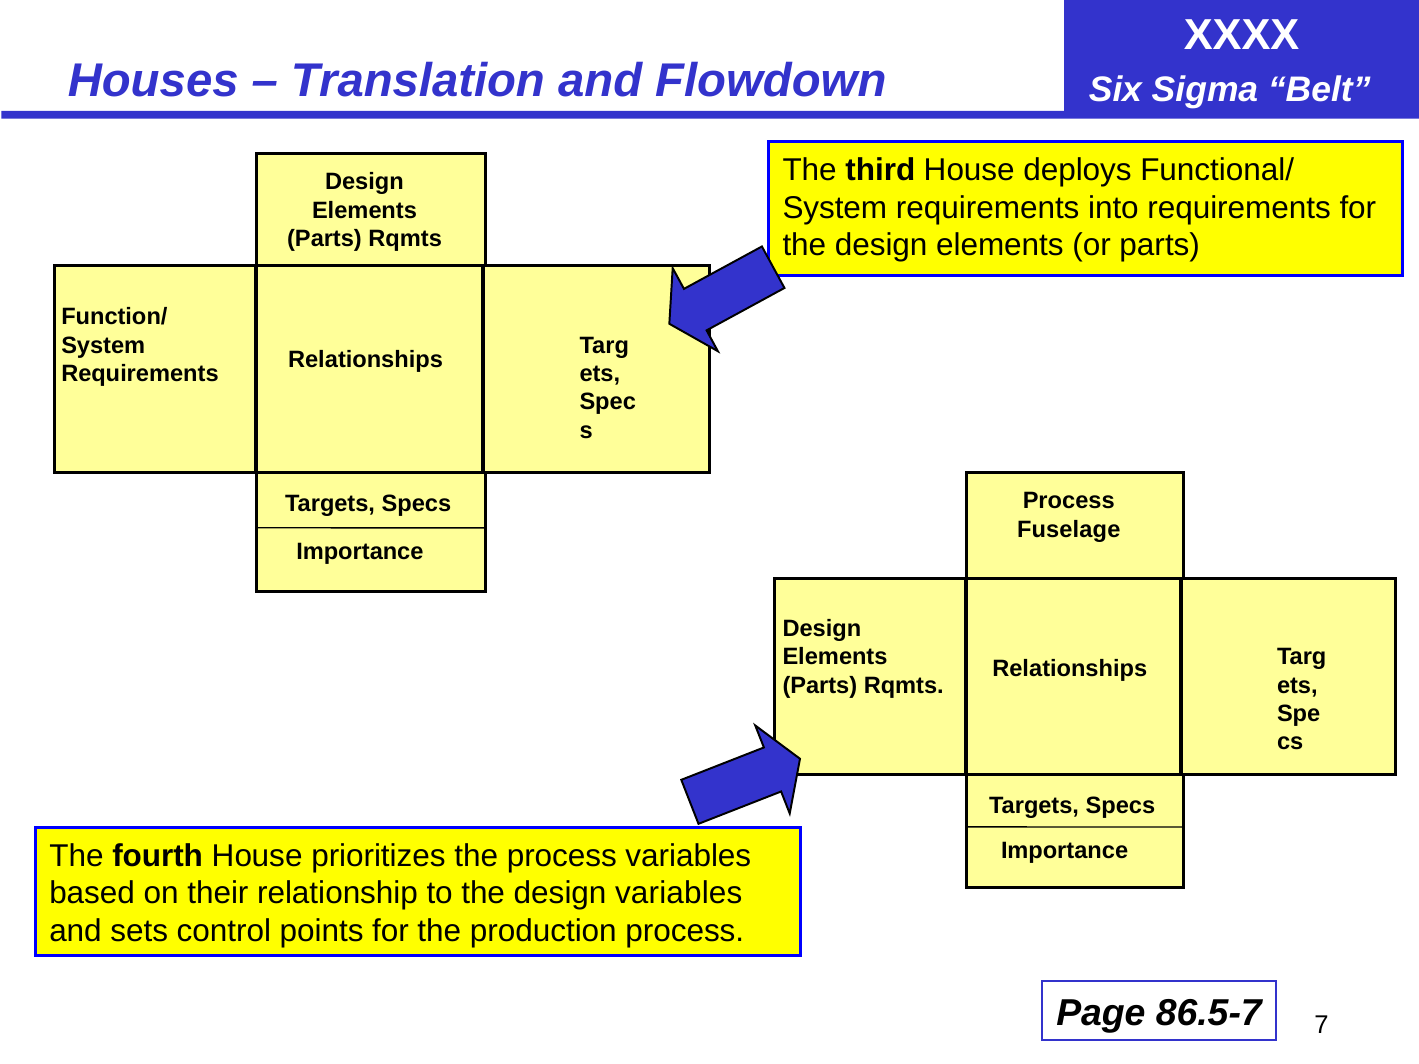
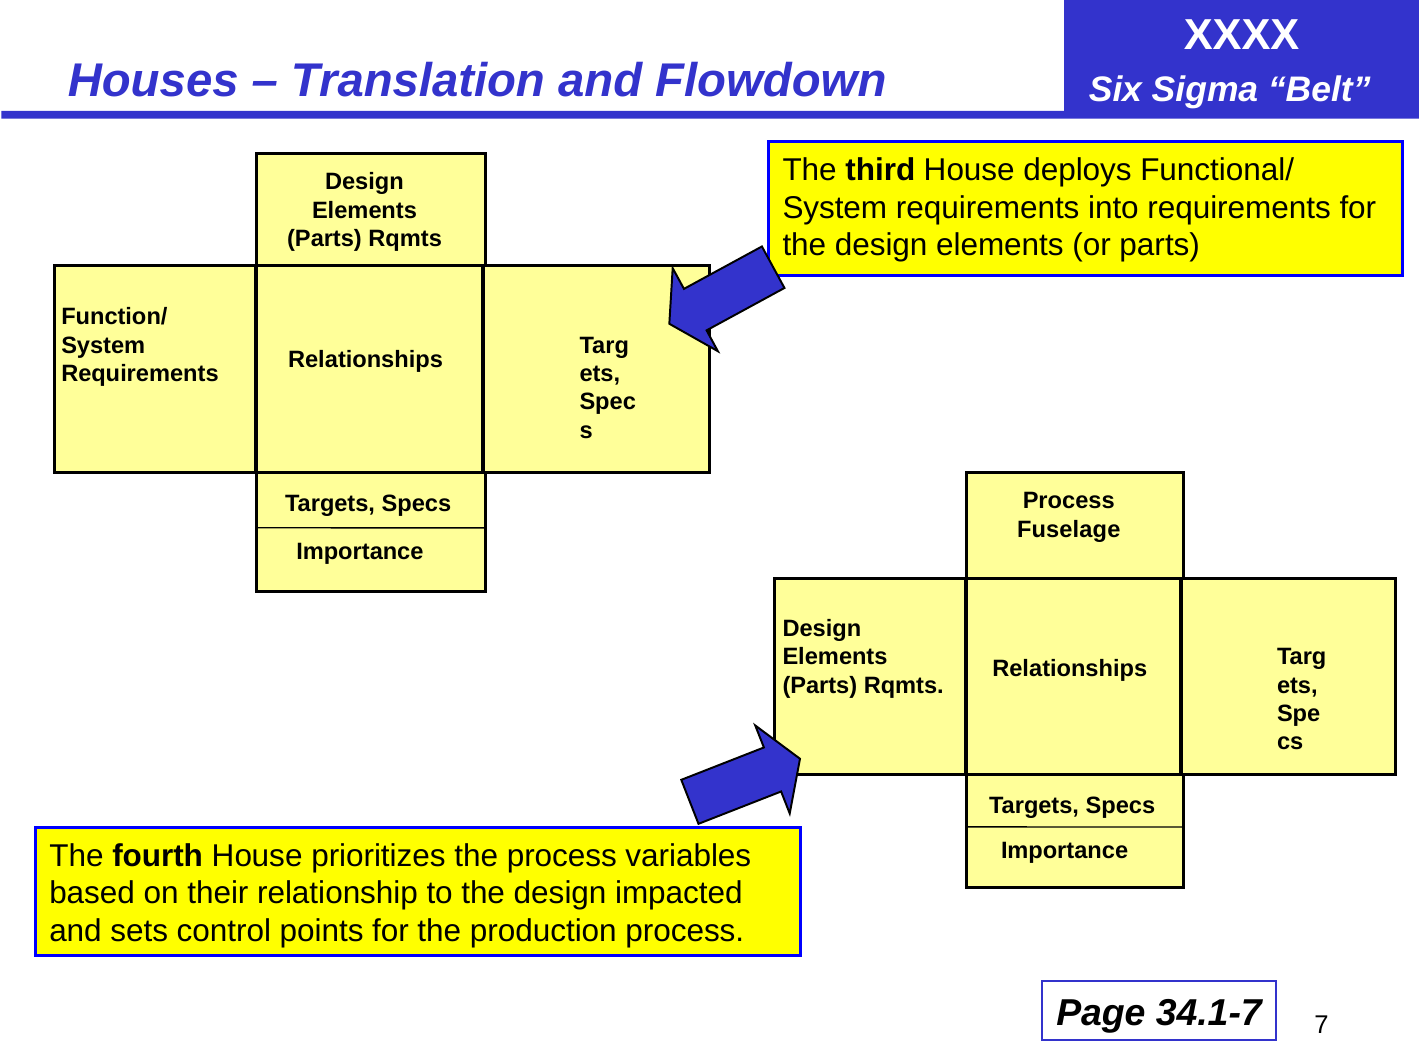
design variables: variables -> impacted
86.5-7: 86.5-7 -> 34.1-7
